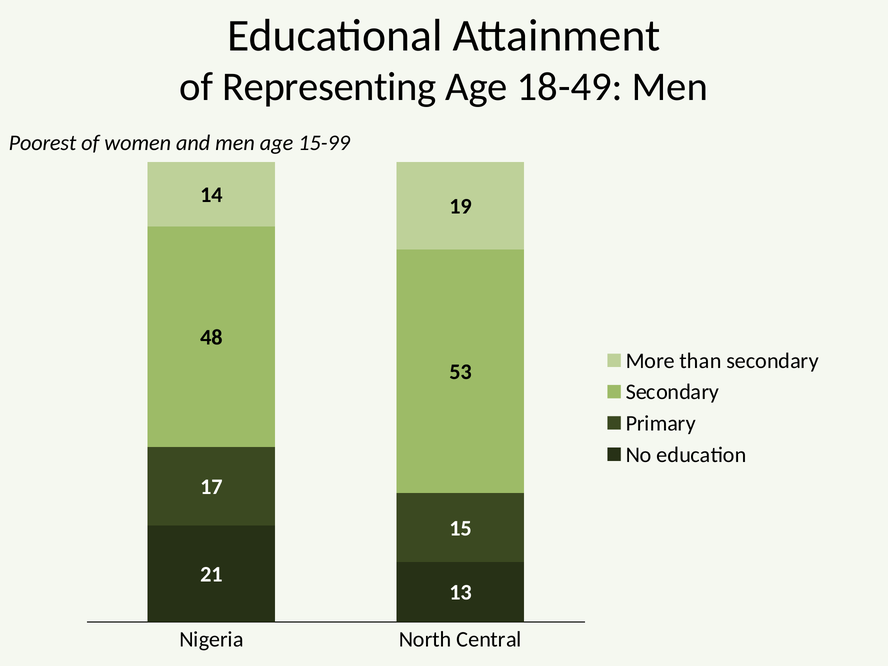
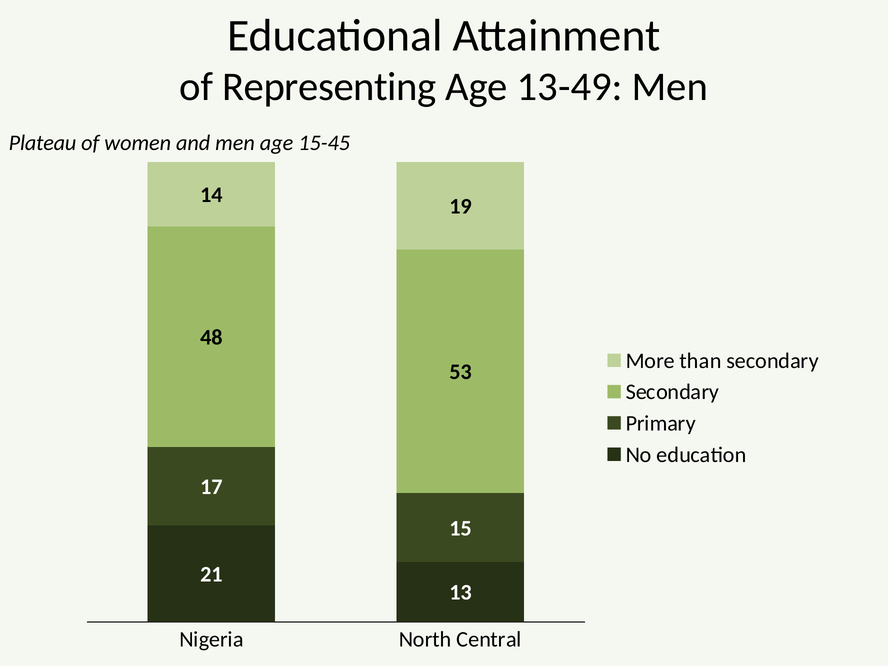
18-49: 18-49 -> 13-49
Poorest: Poorest -> Plateau
15-99: 15-99 -> 15-45
